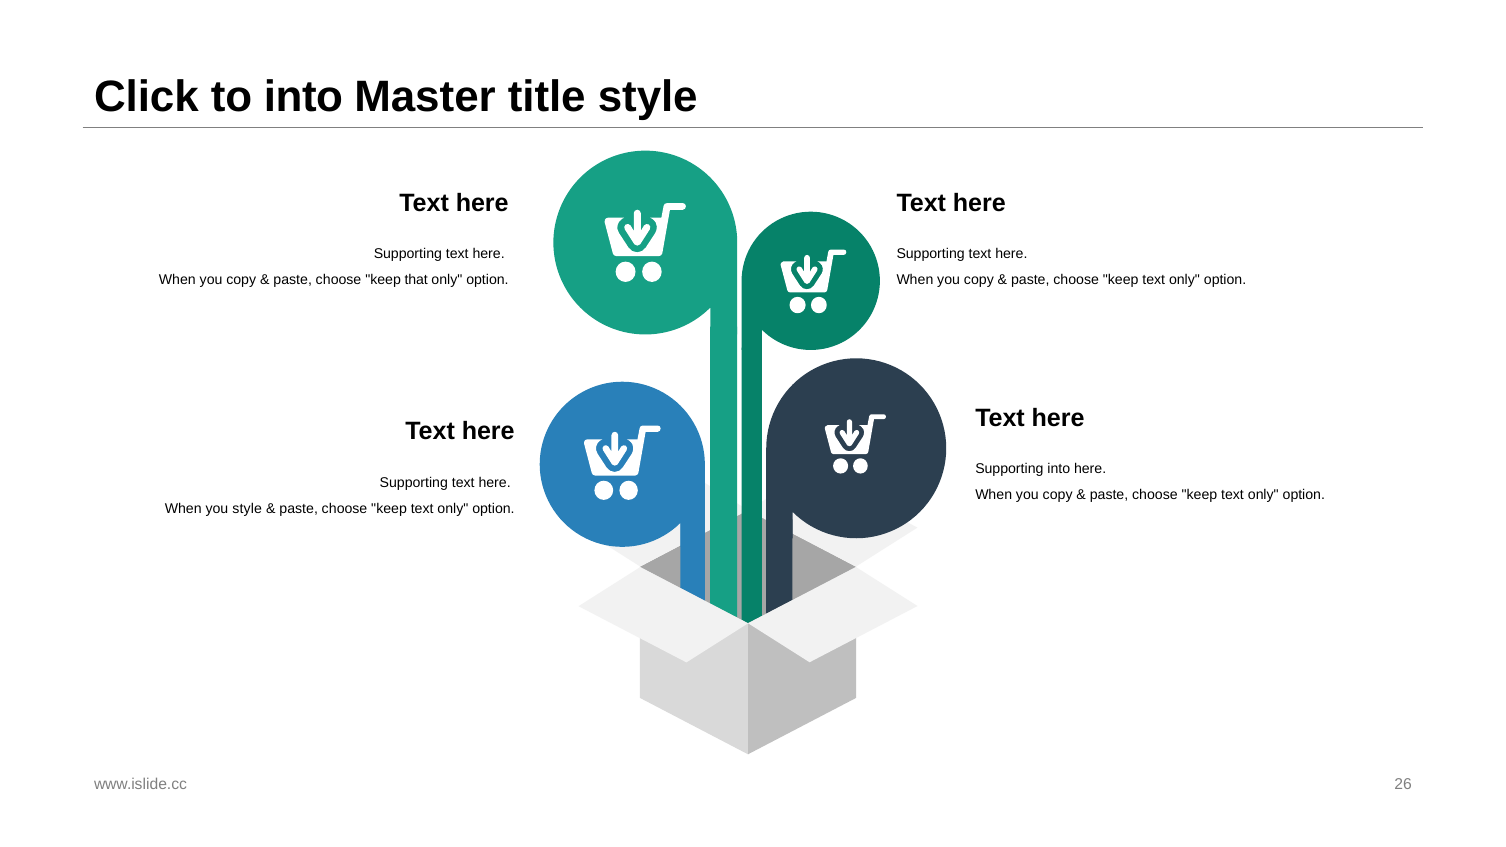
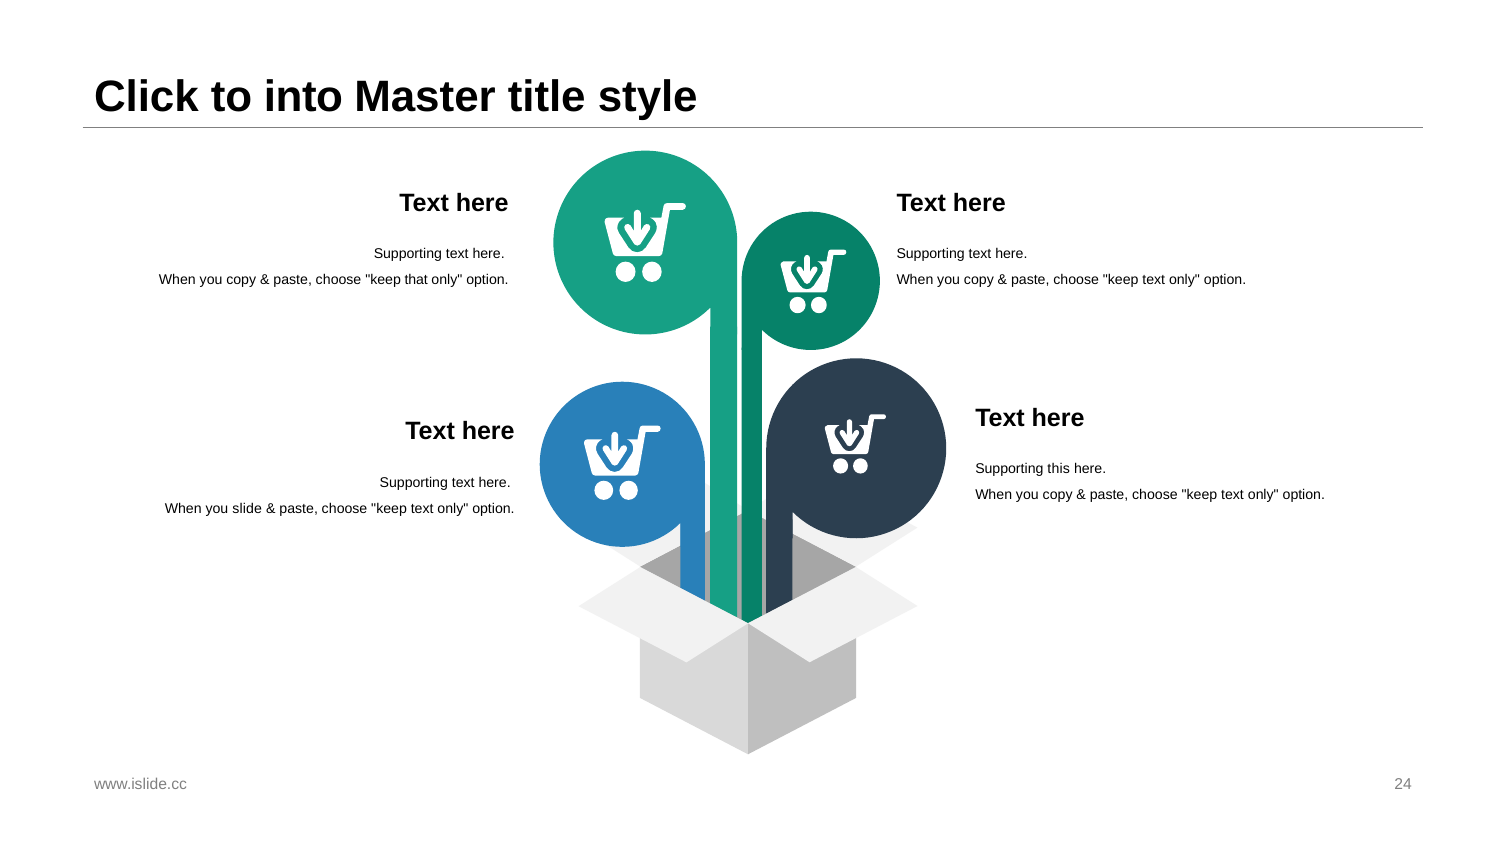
Supporting into: into -> this
you style: style -> slide
26: 26 -> 24
